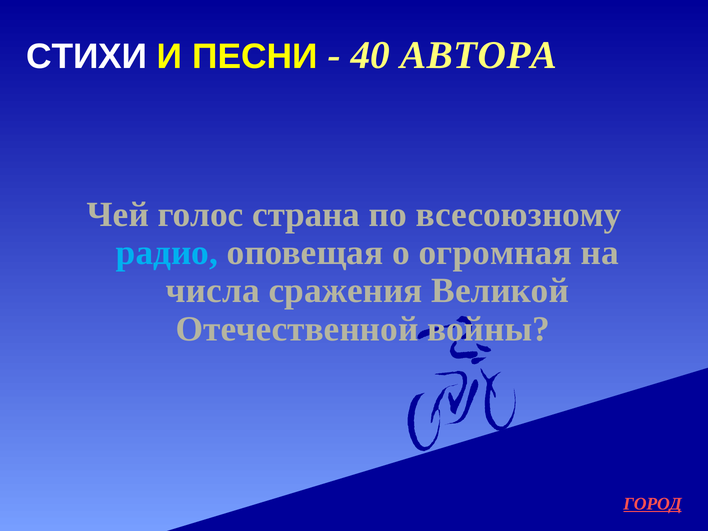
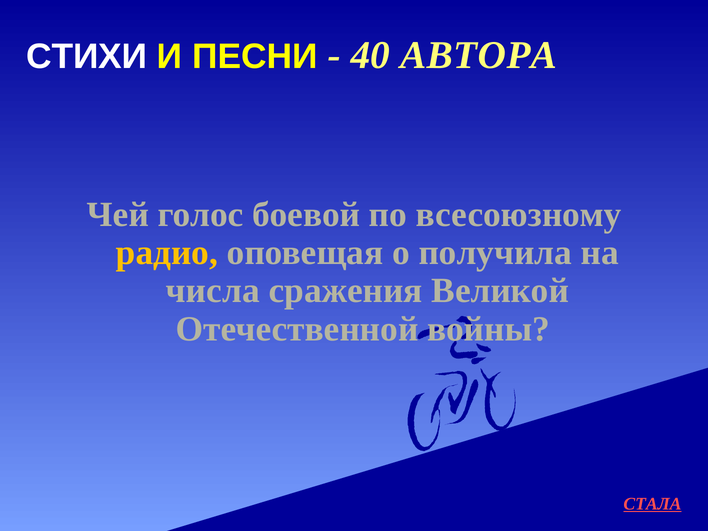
страна: страна -> боевой
радио colour: light blue -> yellow
огромная: огромная -> получила
ГОРОД: ГОРОД -> СТАЛА
